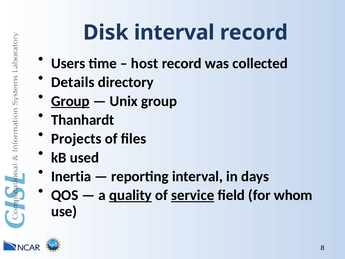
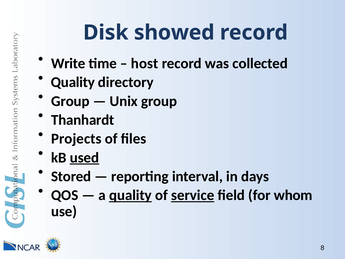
Disk interval: interval -> showed
Users: Users -> Write
Details at (73, 82): Details -> Quality
Group at (70, 101) underline: present -> none
used underline: none -> present
Inertia: Inertia -> Stored
